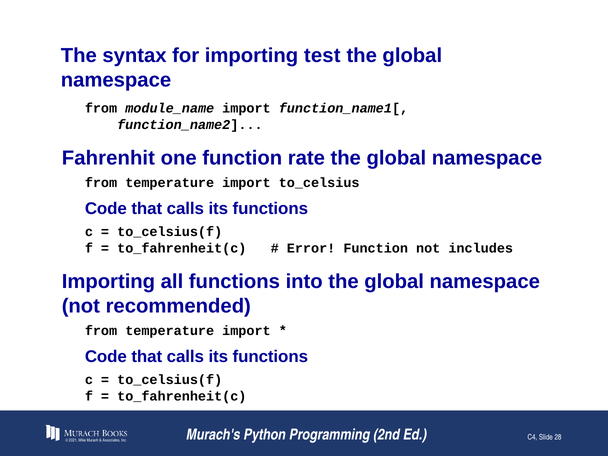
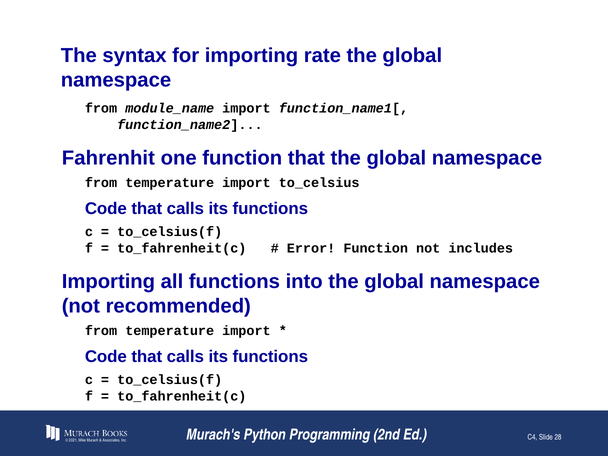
test: test -> rate
function rate: rate -> that
